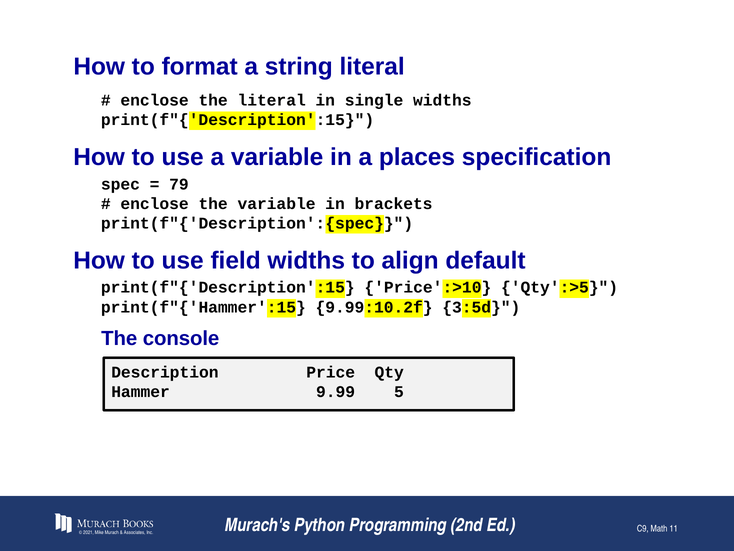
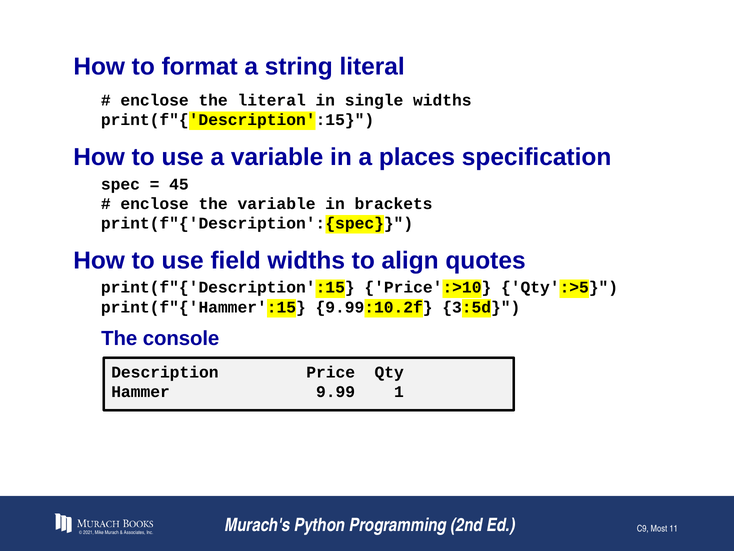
79: 79 -> 45
default: default -> quotes
5: 5 -> 1
Math: Math -> Most
